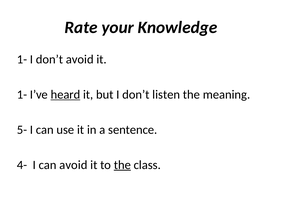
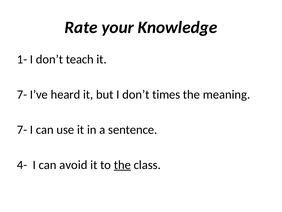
don’t avoid: avoid -> teach
1- at (22, 94): 1- -> 7-
heard underline: present -> none
listen: listen -> times
5- at (22, 129): 5- -> 7-
